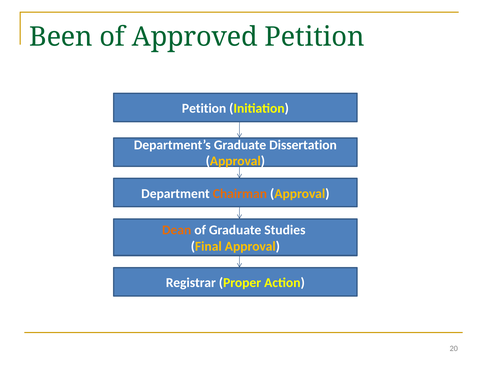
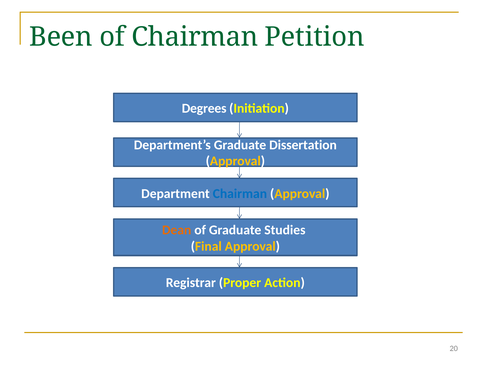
of Approved: Approved -> Chairman
Petition at (204, 108): Petition -> Degrees
Chairman at (240, 194) colour: orange -> blue
